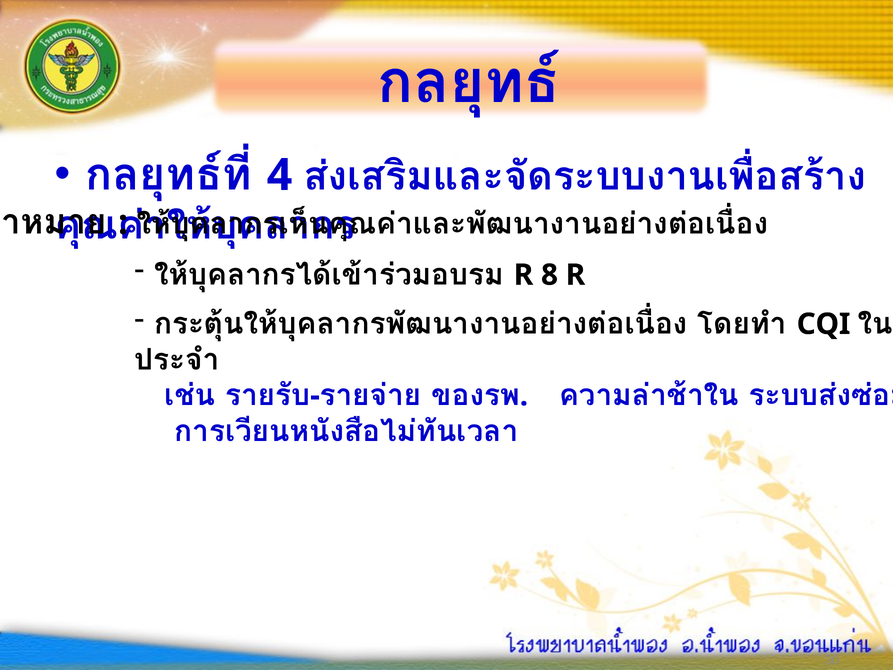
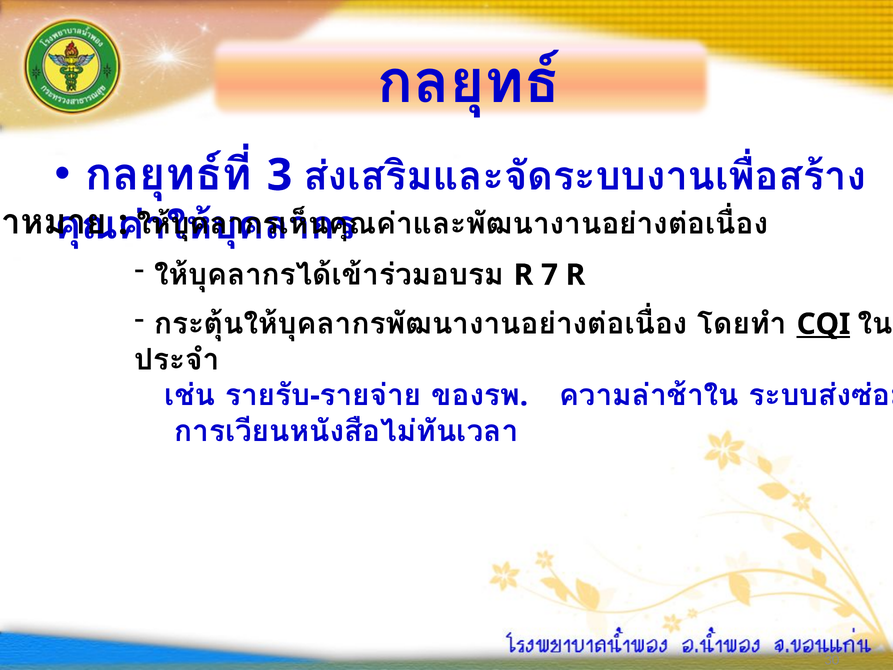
4: 4 -> 3
8: 8 -> 7
CQI underline: none -> present
